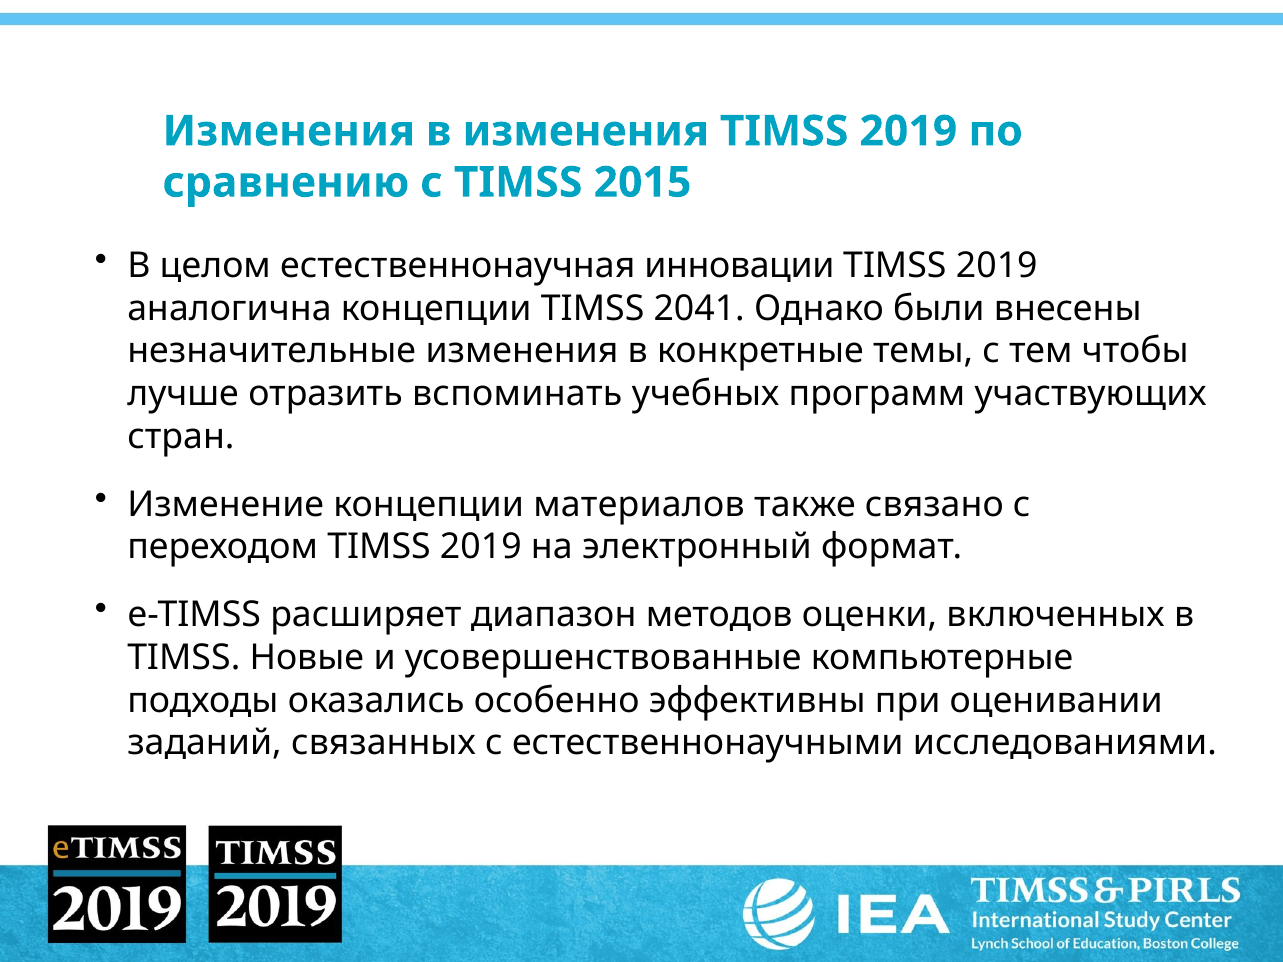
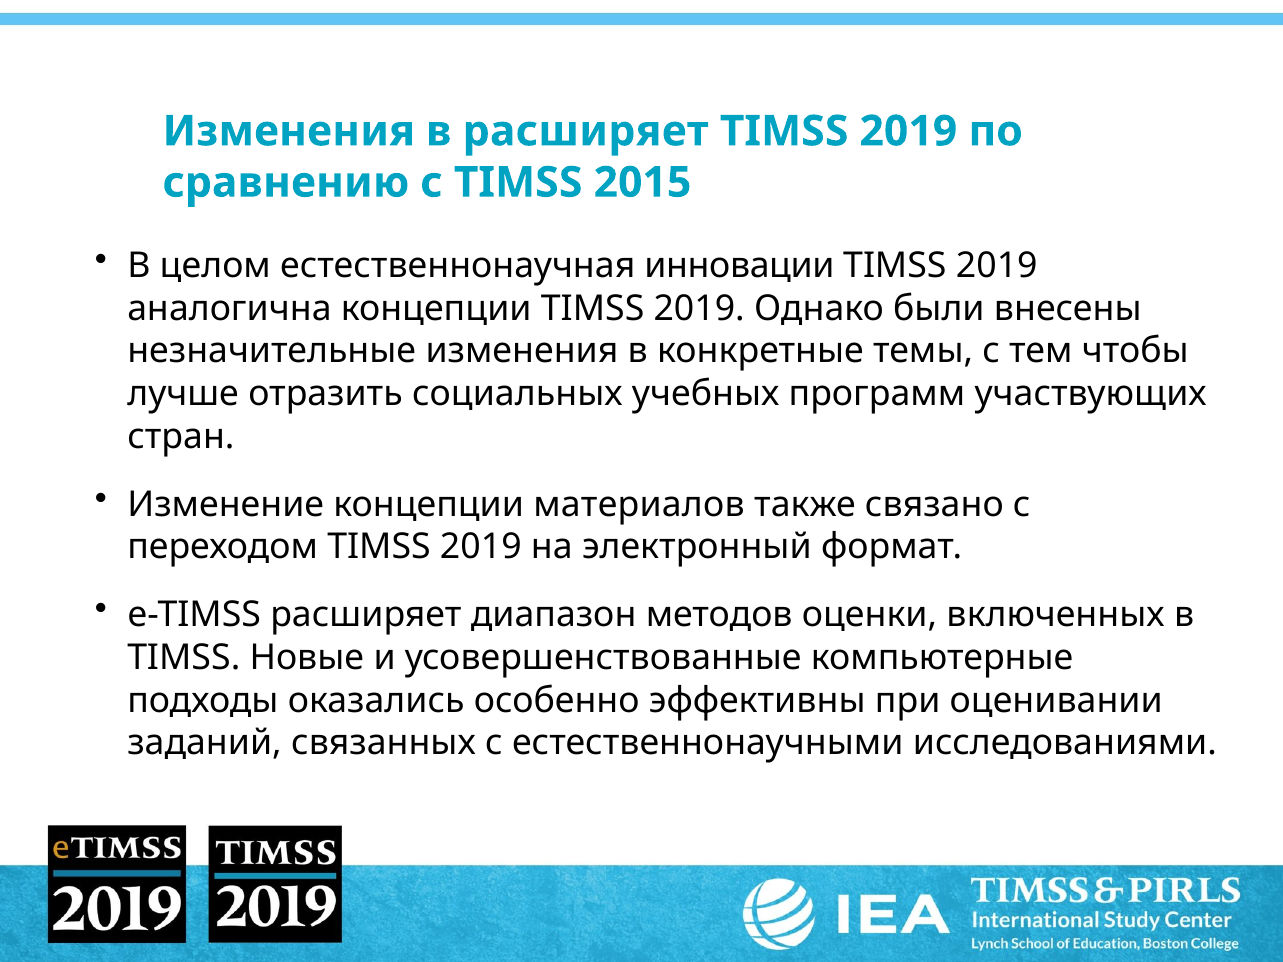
в изменения: изменения -> расширяет
концепции TIMSS 2041: 2041 -> 2019
вспоминать: вспоминать -> социальных
